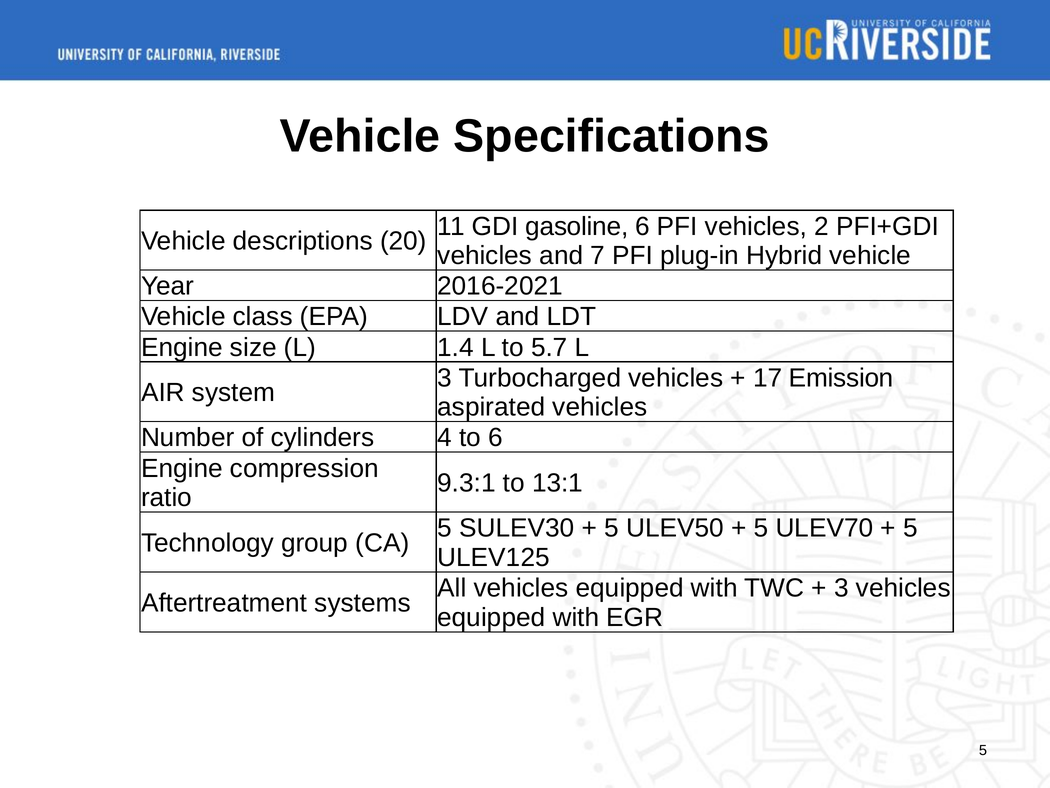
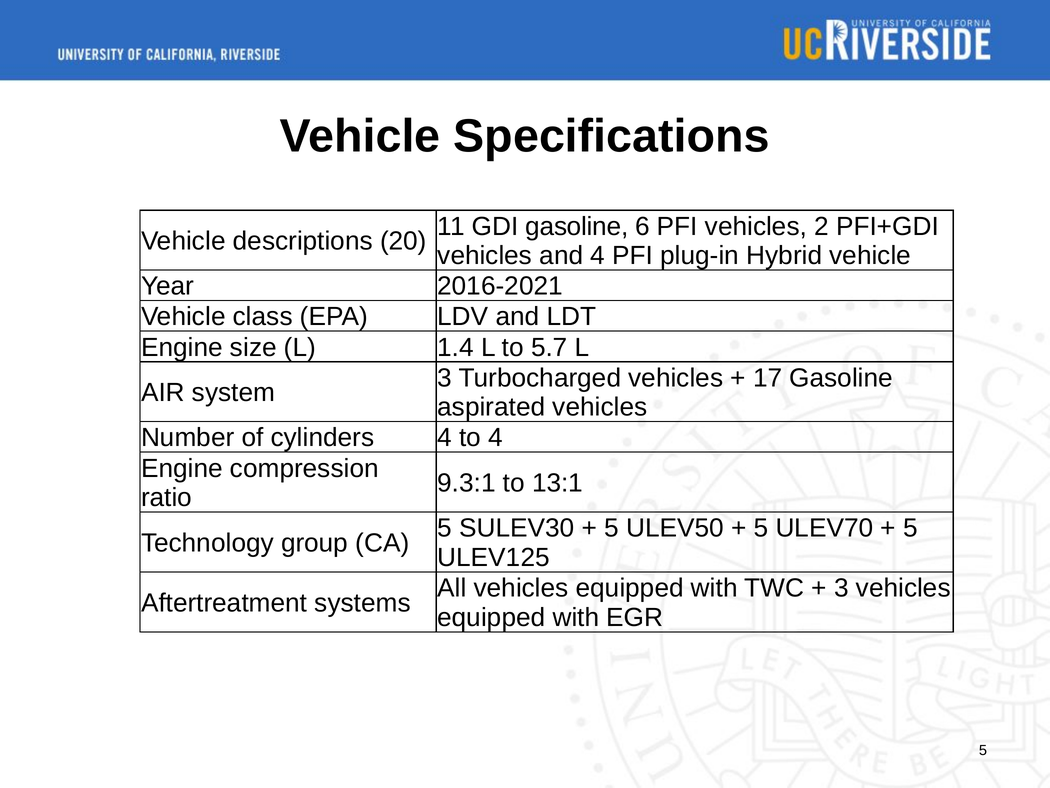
and 7: 7 -> 4
17 Emission: Emission -> Gasoline
to 6: 6 -> 4
